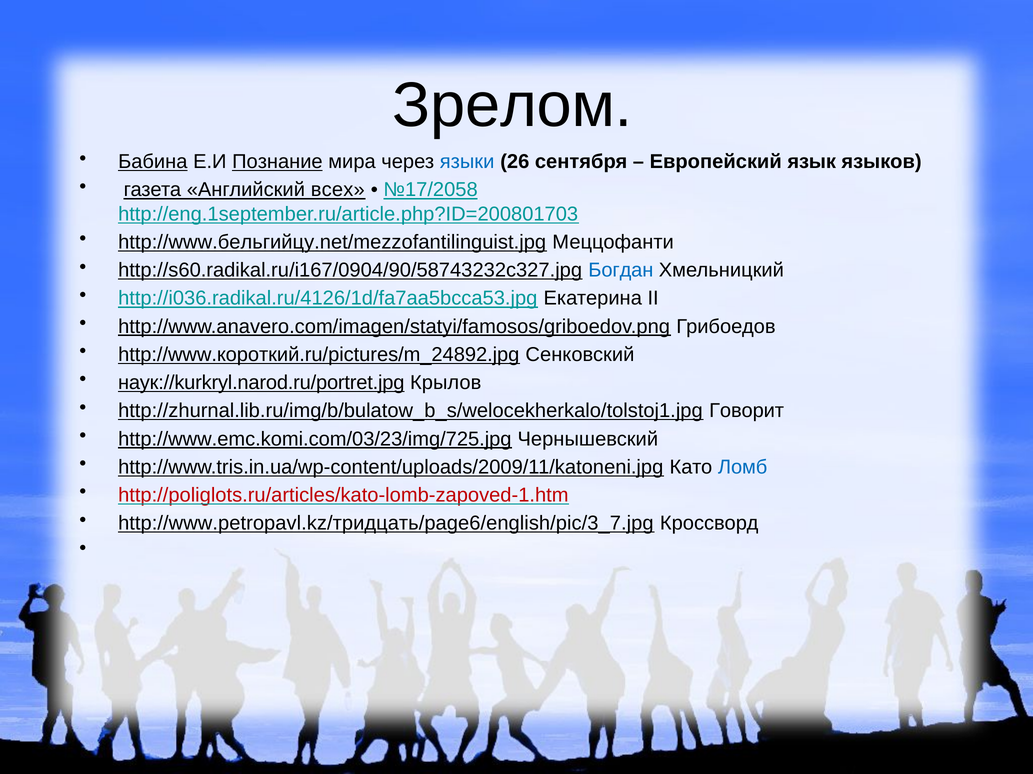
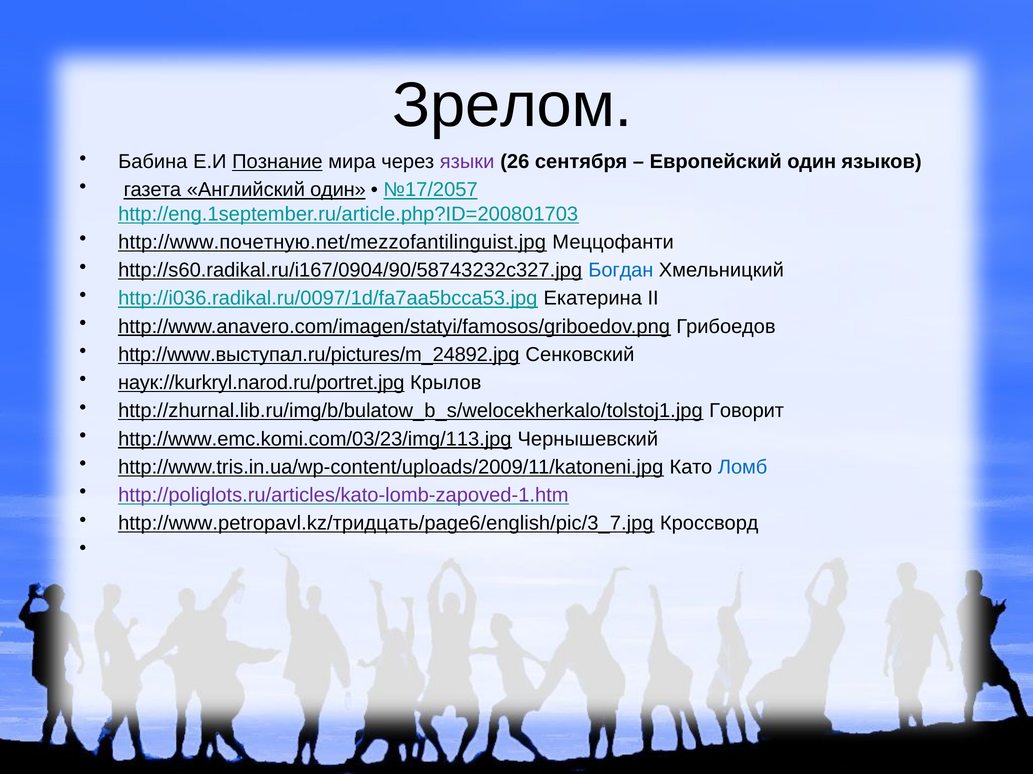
Бабина underline: present -> none
языки colour: blue -> purple
Европейский язык: язык -> один
Английский всех: всех -> один
№17/2058: №17/2058 -> №17/2057
http://www.бельгийцу.net/mezzofantilinguist.jpg: http://www.бельгийцу.net/mezzofantilinguist.jpg -> http://www.почетную.net/mezzofantilinguist.jpg
http://i036.radikal.ru/4126/1d/fa7aa5bcca53.jpg: http://i036.radikal.ru/4126/1d/fa7aa5bcca53.jpg -> http://i036.radikal.ru/0097/1d/fa7aa5bcca53.jpg
http://www.короткий.ru/pictures/m_24892.jpg: http://www.короткий.ru/pictures/m_24892.jpg -> http://www.выступал.ru/pictures/m_24892.jpg
http://www.emc.komi.com/03/23/img/725.jpg: http://www.emc.komi.com/03/23/img/725.jpg -> http://www.emc.komi.com/03/23/img/113.jpg
http://poliglots.ru/articles/kato-lomb-zapoved-1.htm colour: red -> purple
